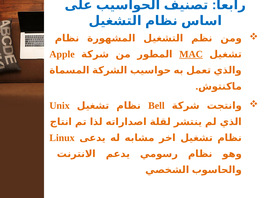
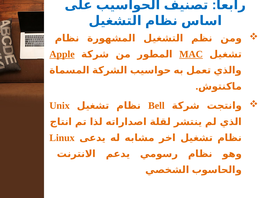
Apple underline: none -> present
